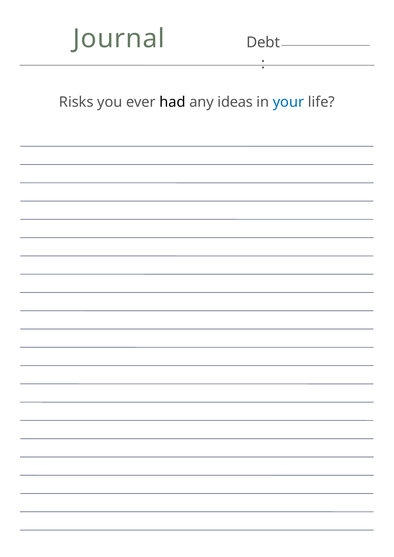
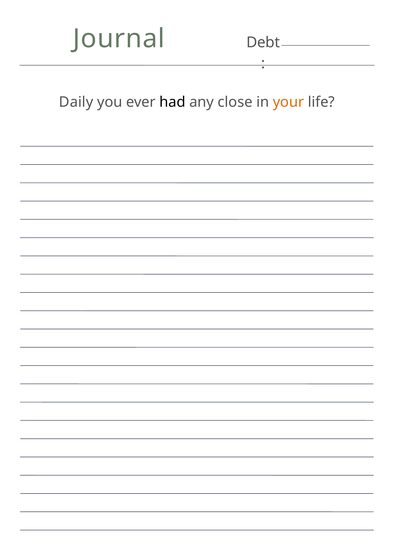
Risks: Risks -> Daily
ideas: ideas -> close
your colour: blue -> orange
